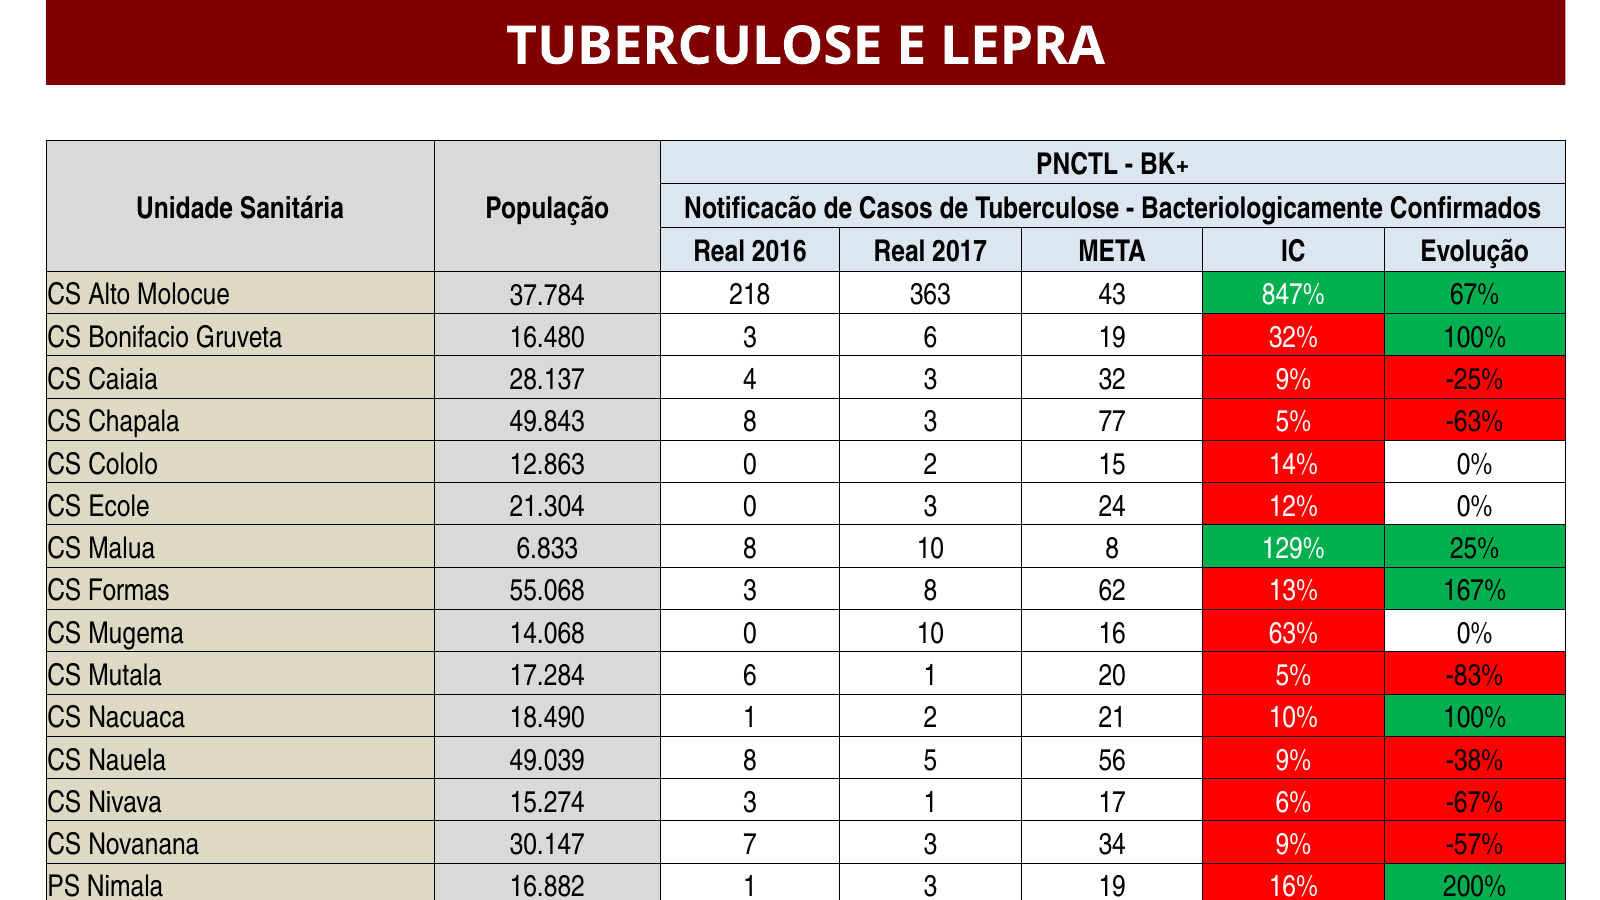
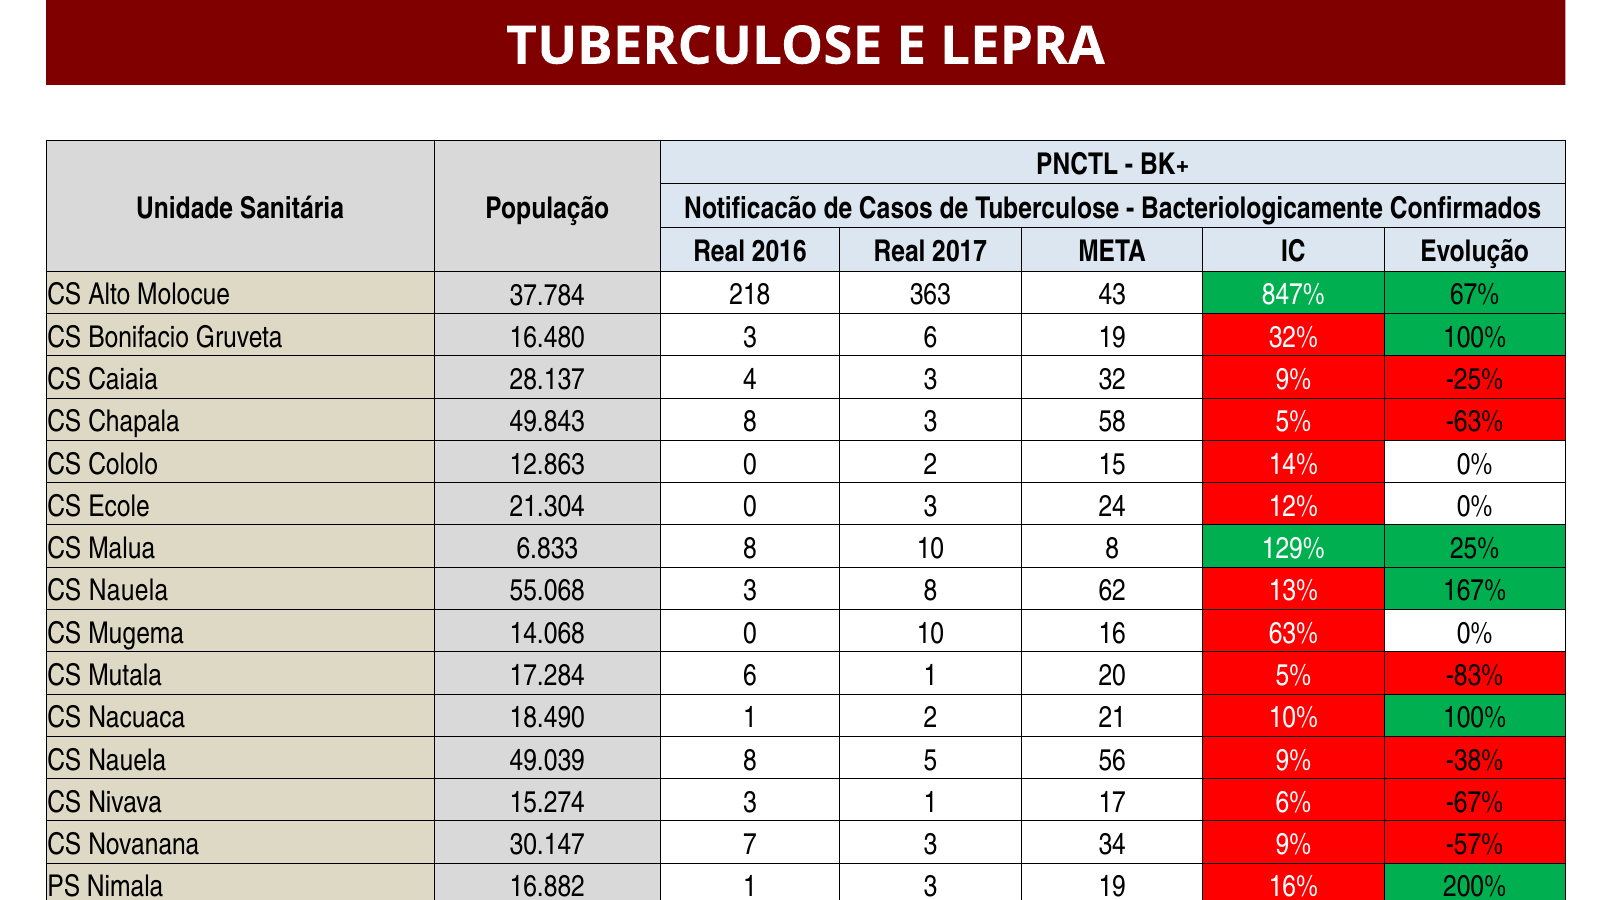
77: 77 -> 58
Formas at (129, 591): Formas -> Nauela
